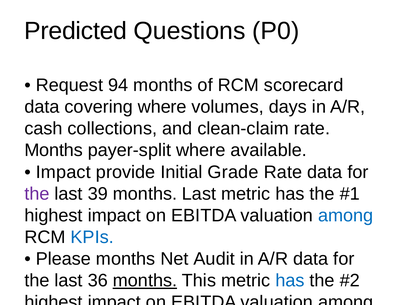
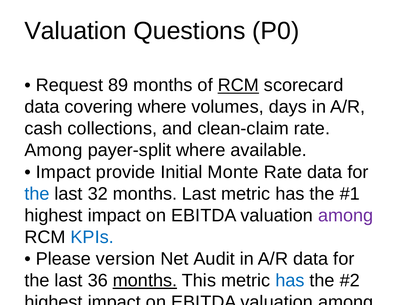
Predicted at (76, 31): Predicted -> Valuation
94: 94 -> 89
RCM at (238, 85) underline: none -> present
Months at (54, 150): Months -> Among
Grade: Grade -> Monte
the at (37, 194) colour: purple -> blue
39: 39 -> 32
among at (346, 216) colour: blue -> purple
Please months: months -> version
